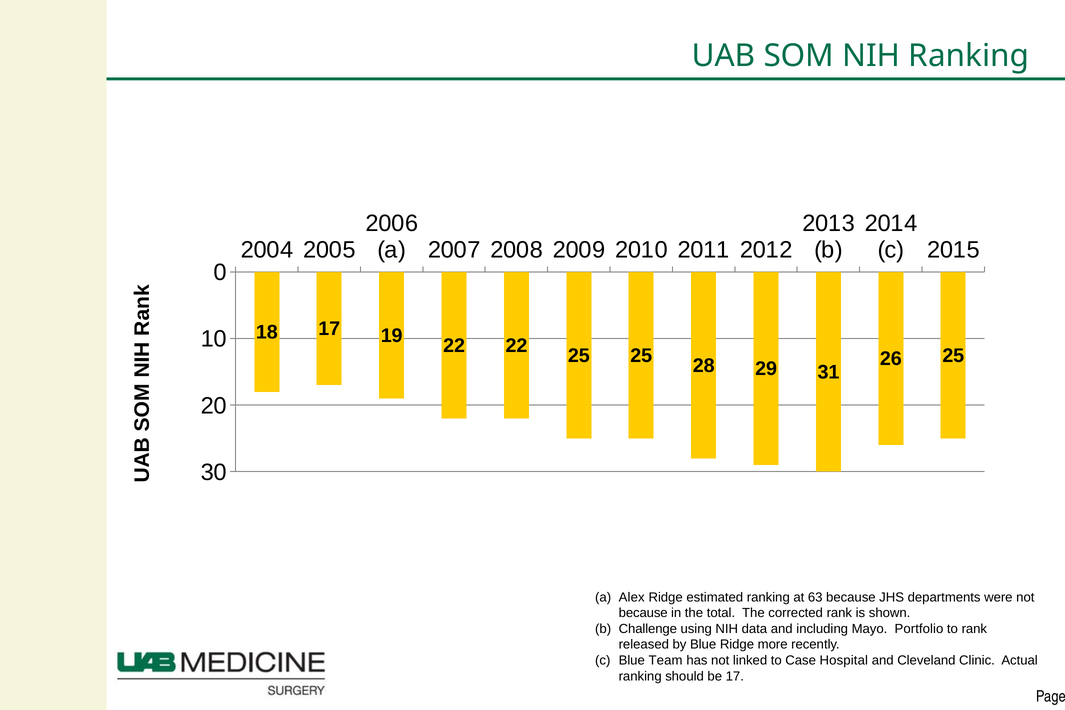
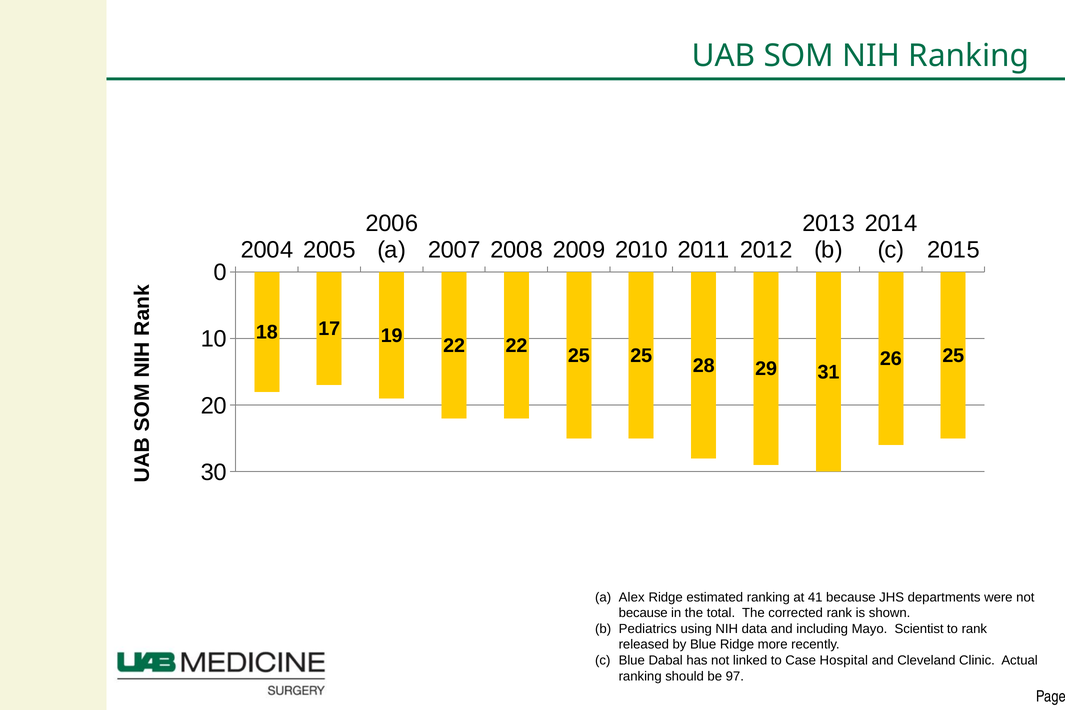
63: 63 -> 41
Challenge: Challenge -> Pediatrics
Portfolio: Portfolio -> Scientist
Team: Team -> Dabal
be 17: 17 -> 97
